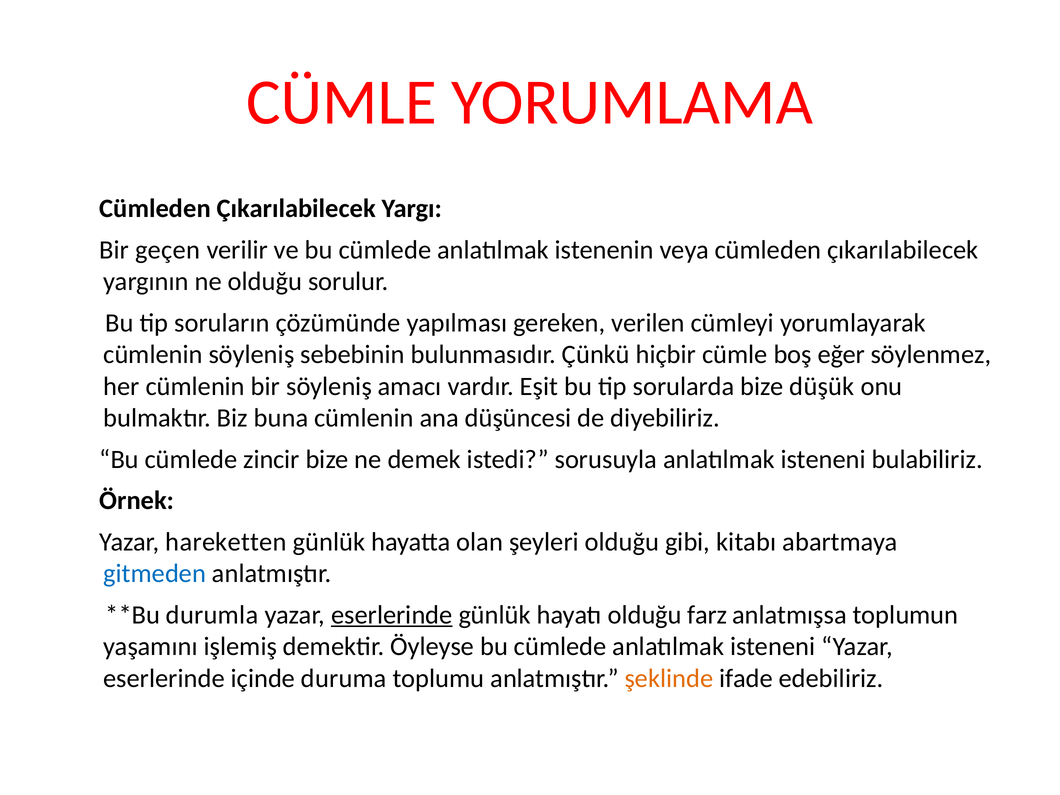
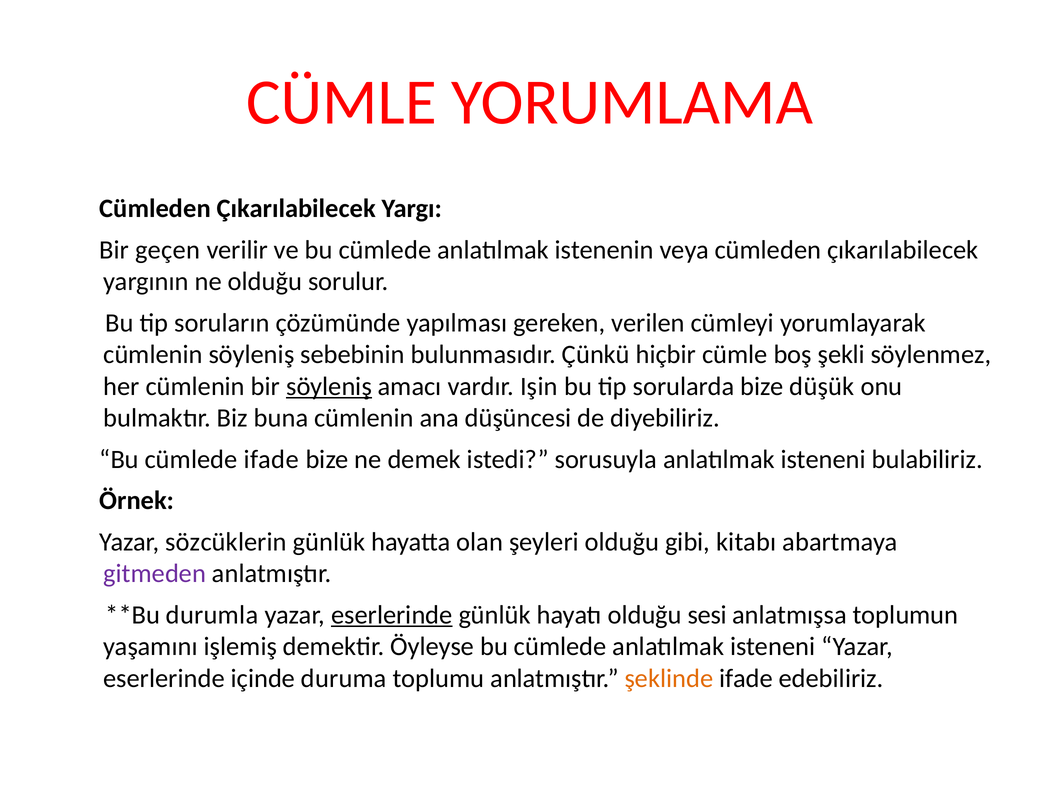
eğer: eğer -> şekli
söyleniş at (329, 386) underline: none -> present
Eşit: Eşit -> Işin
cümlede zincir: zincir -> ifade
hareketten: hareketten -> sözcüklerin
gitmeden colour: blue -> purple
farz: farz -> sesi
